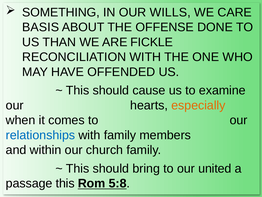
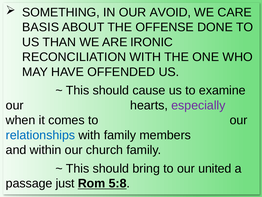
WILLS: WILLS -> AVOID
FICKLE: FICKLE -> IRONIC
especially colour: orange -> purple
passage this: this -> just
